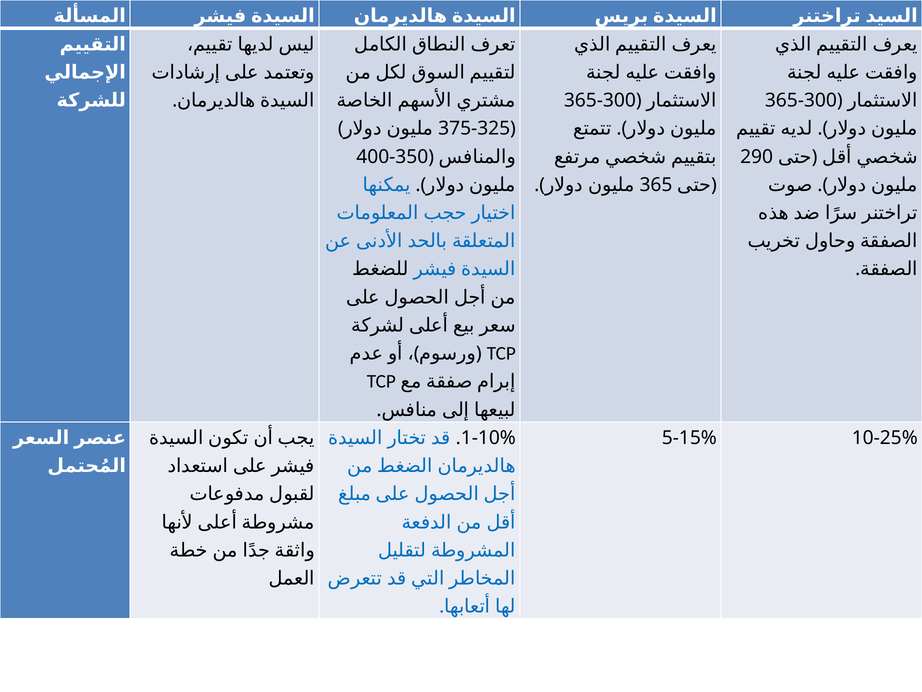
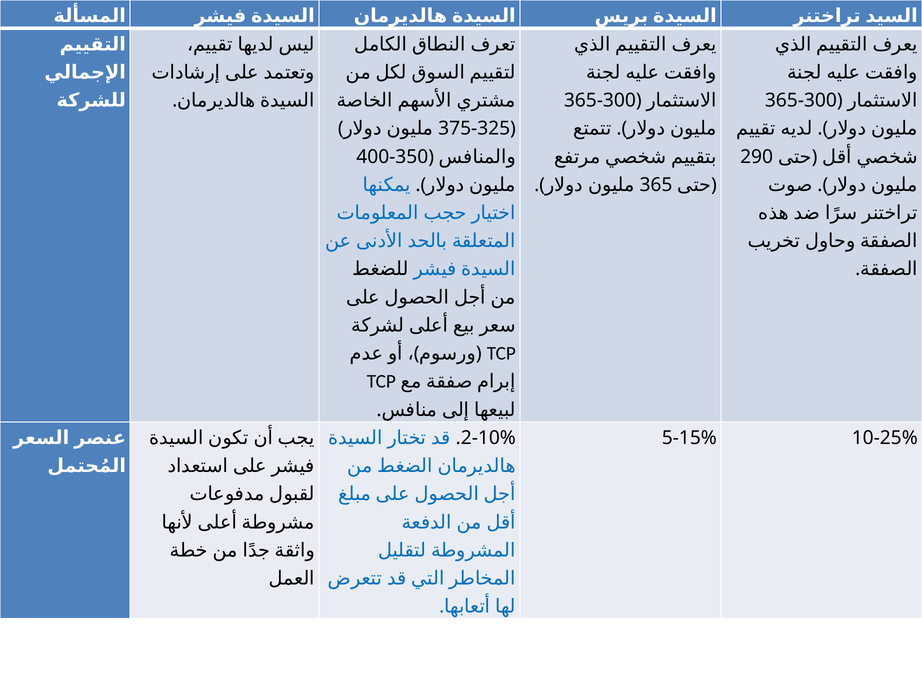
1-10%: 1-10% -> 2-10%
